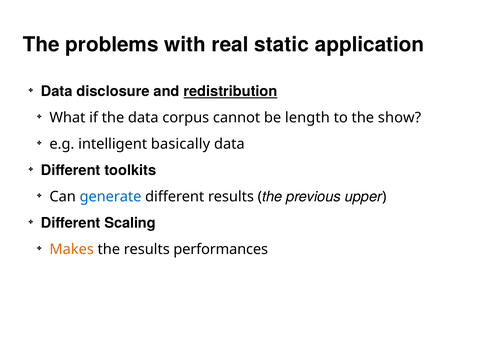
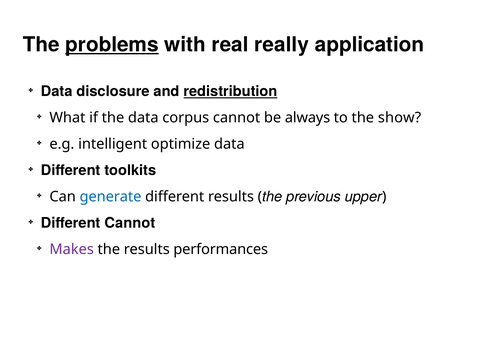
problems underline: none -> present
static: static -> really
length: length -> always
basically: basically -> optimize
Different Scaling: Scaling -> Cannot
Makes colour: orange -> purple
